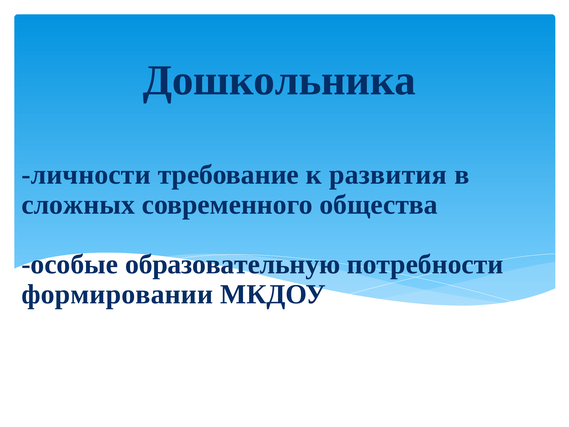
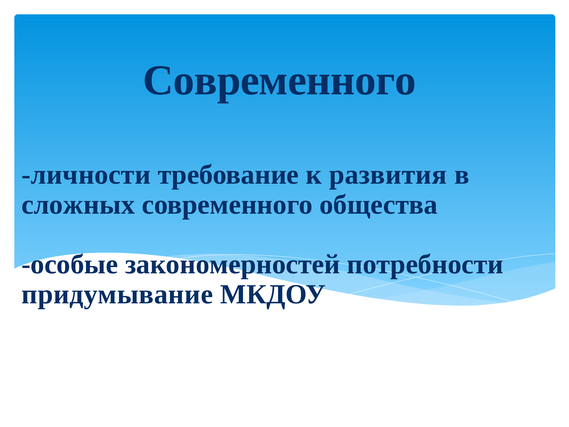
Дошкольника at (279, 80): Дошкольника -> Современного
образовательную: образовательную -> закономерностей
формировании: формировании -> придумывание
